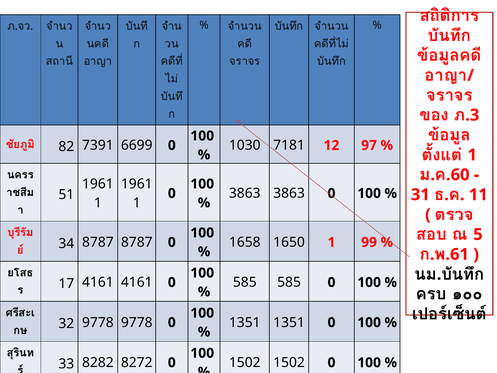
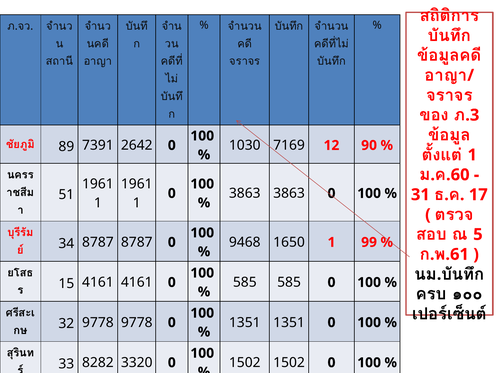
7181: 7181 -> 7169
97: 97 -> 90
82: 82 -> 89
6699: 6699 -> 2642
11: 11 -> 17
1658: 1658 -> 9468
17: 17 -> 15
8272: 8272 -> 3320
